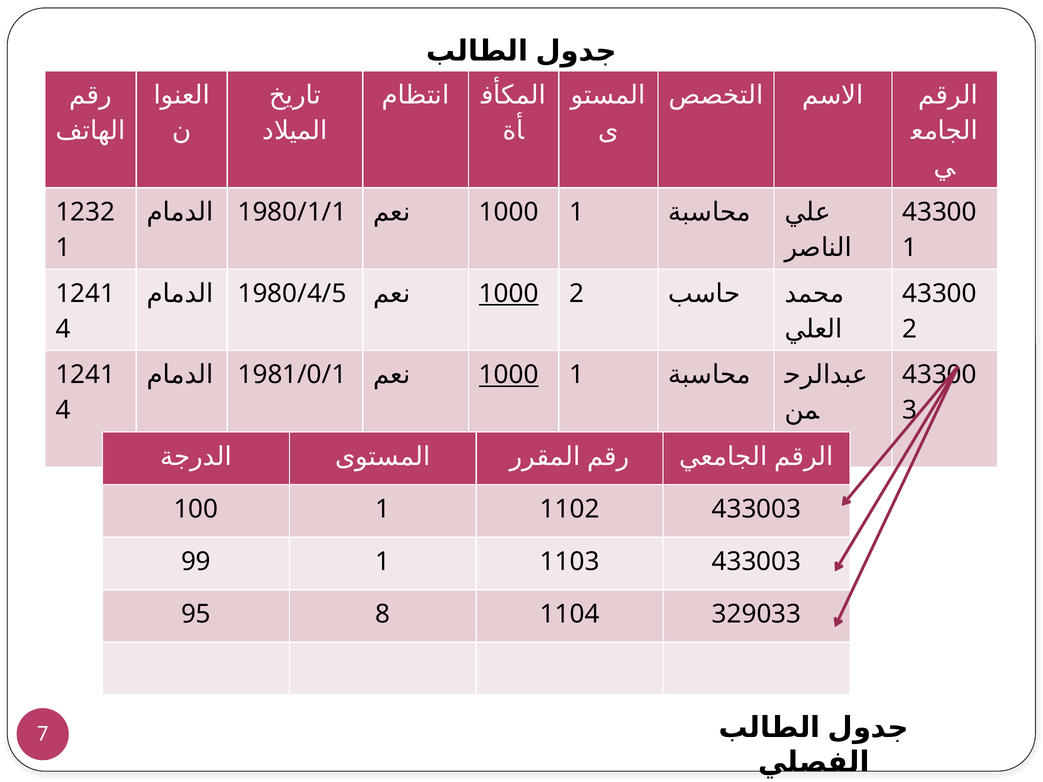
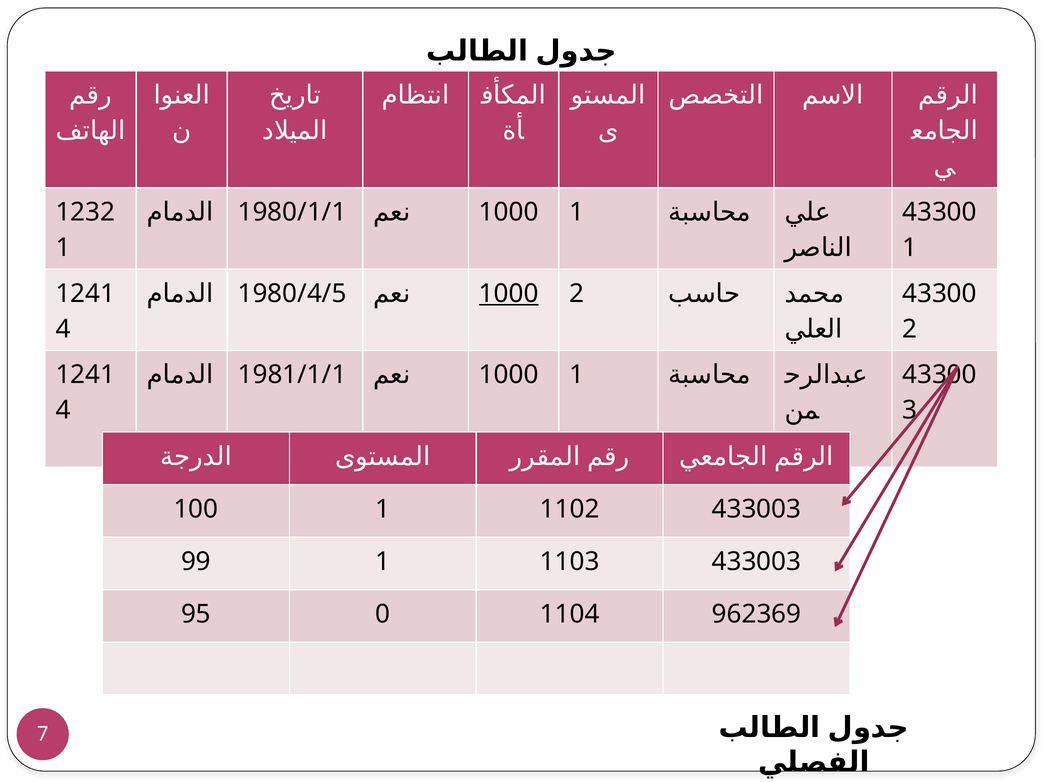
1981/0/1: 1981/0/1 -> 1981/1/1
1000 at (509, 375) underline: present -> none
8: 8 -> 0
329033: 329033 -> 962369
